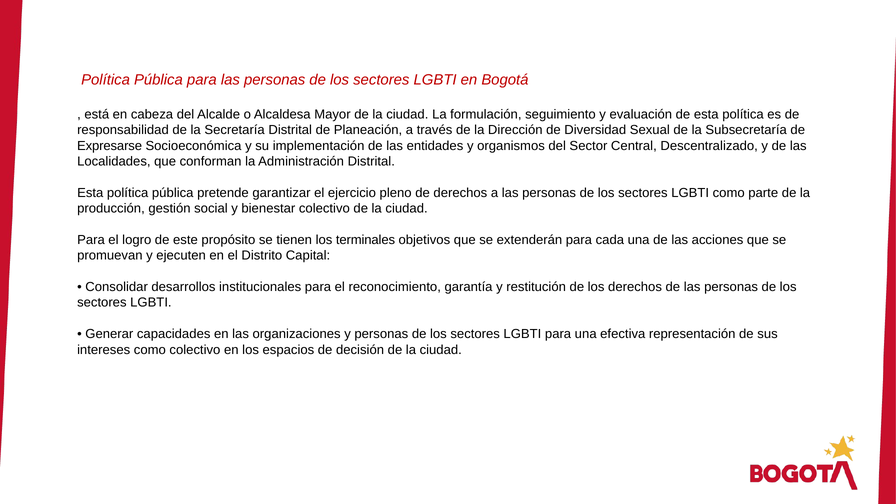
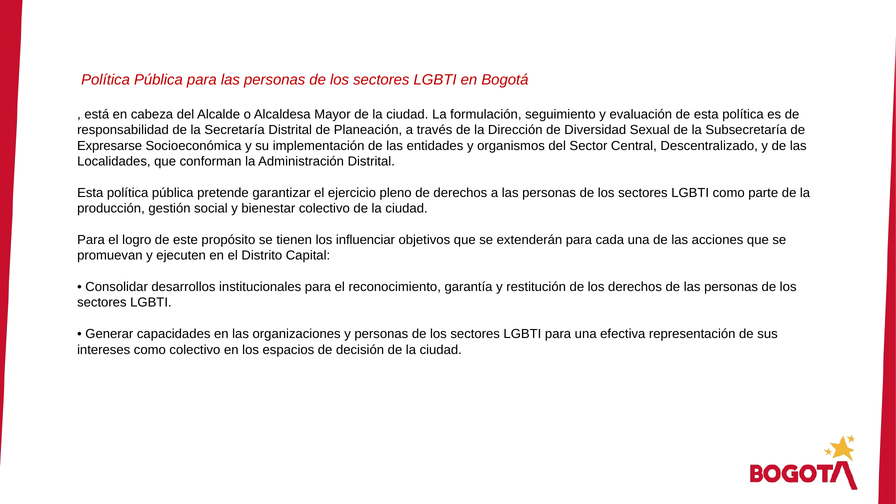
terminales: terminales -> influenciar
